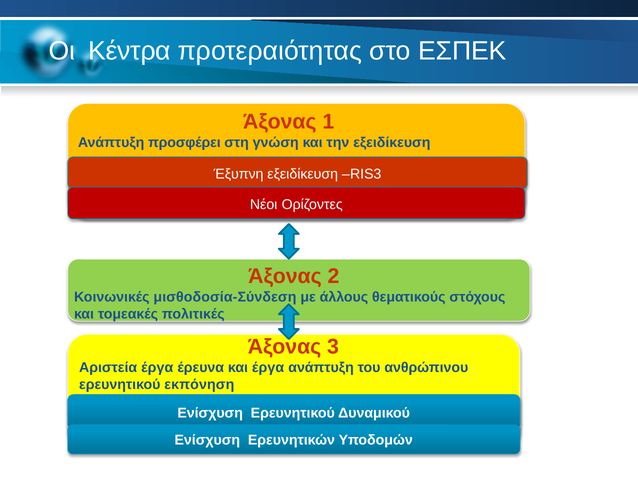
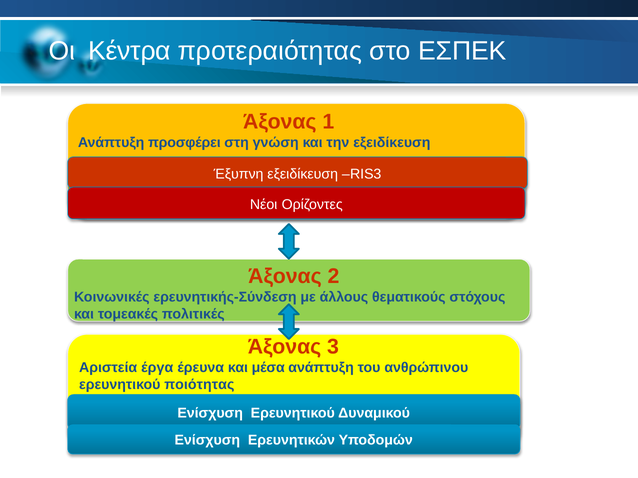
μισθοδοσία-Σύνδεση: μισθοδοσία-Σύνδεση -> ερευνητικής-Σύνδεση
και έργα: έργα -> μέσα
εκπόνηση: εκπόνηση -> ποιότητας
